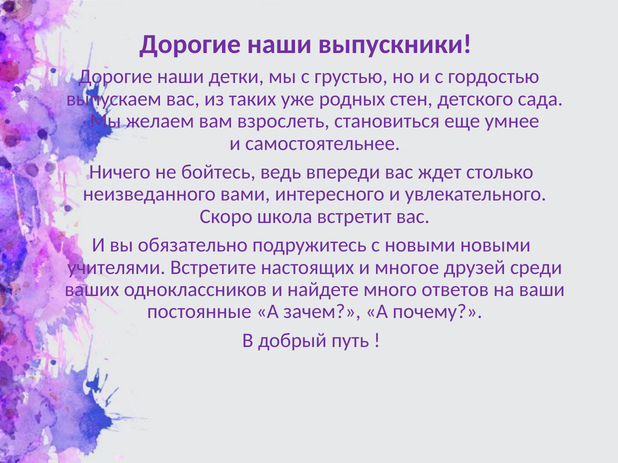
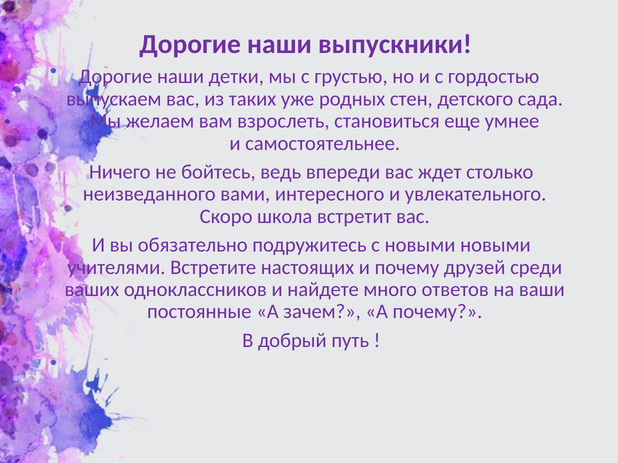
и многое: многое -> почему
